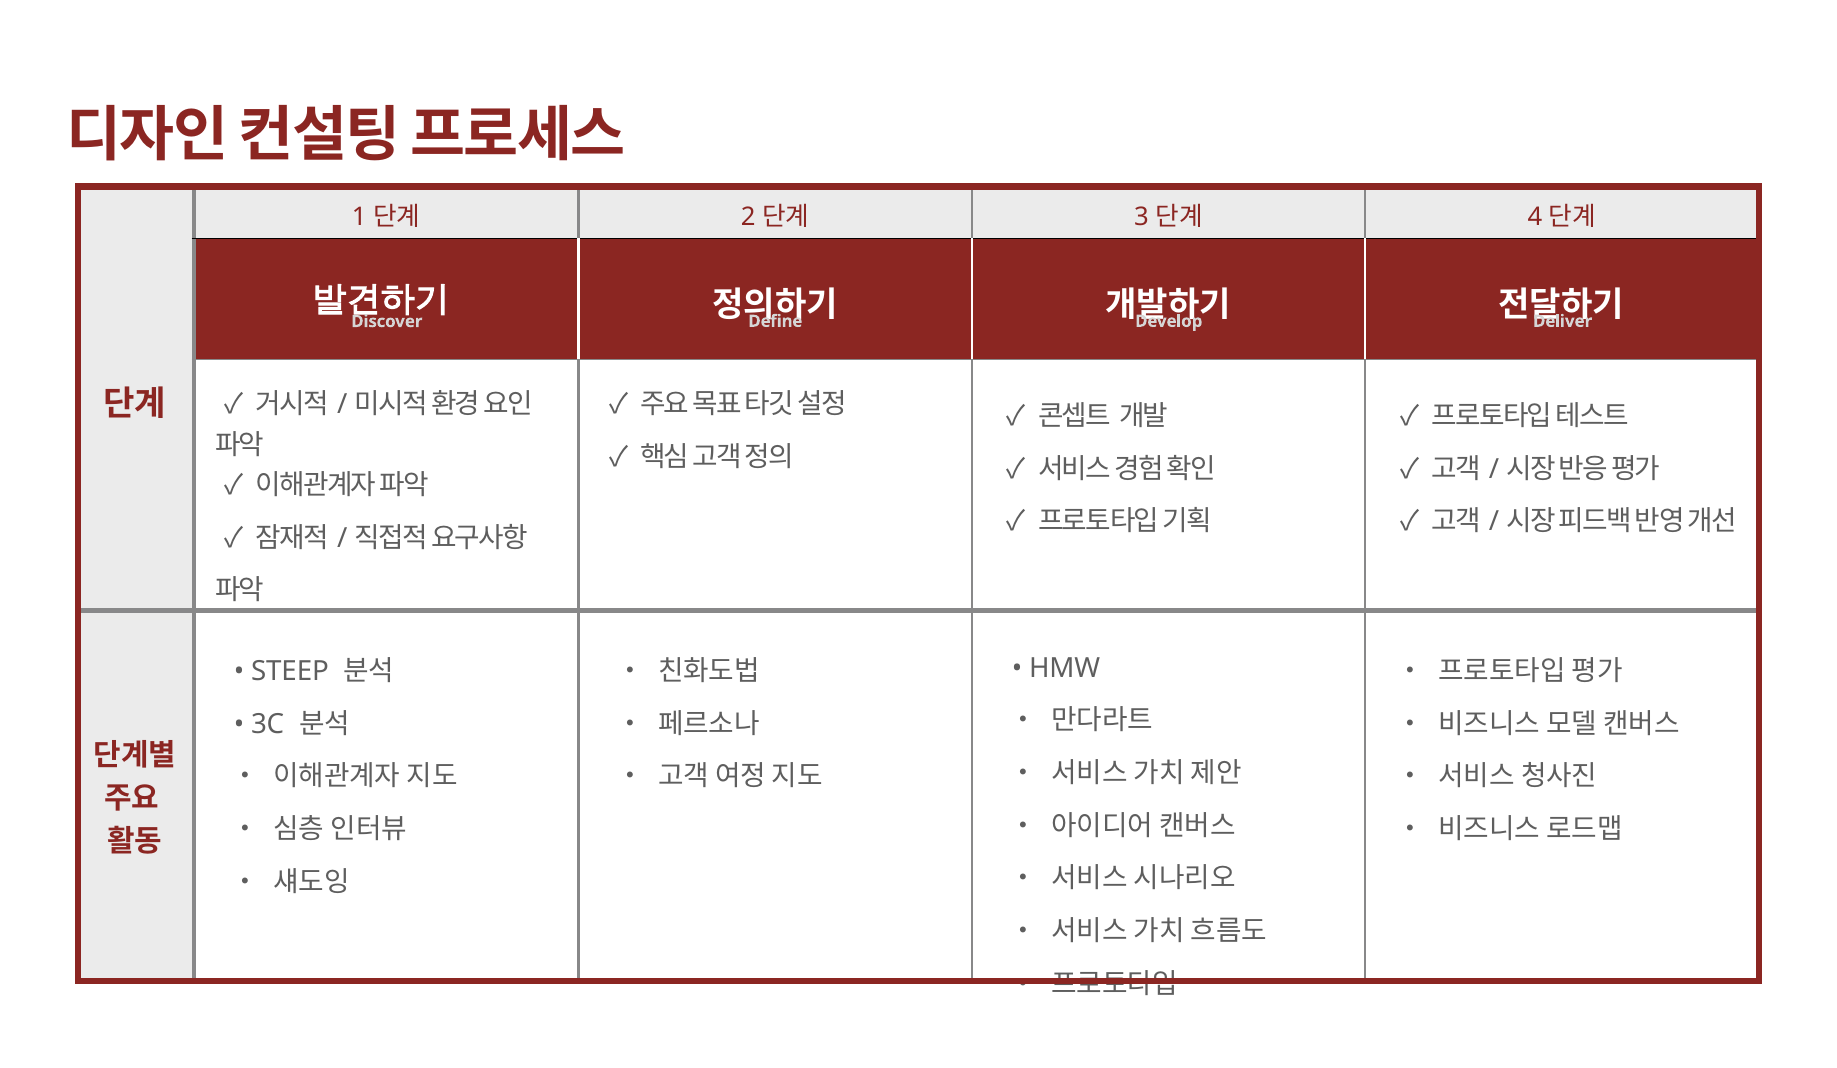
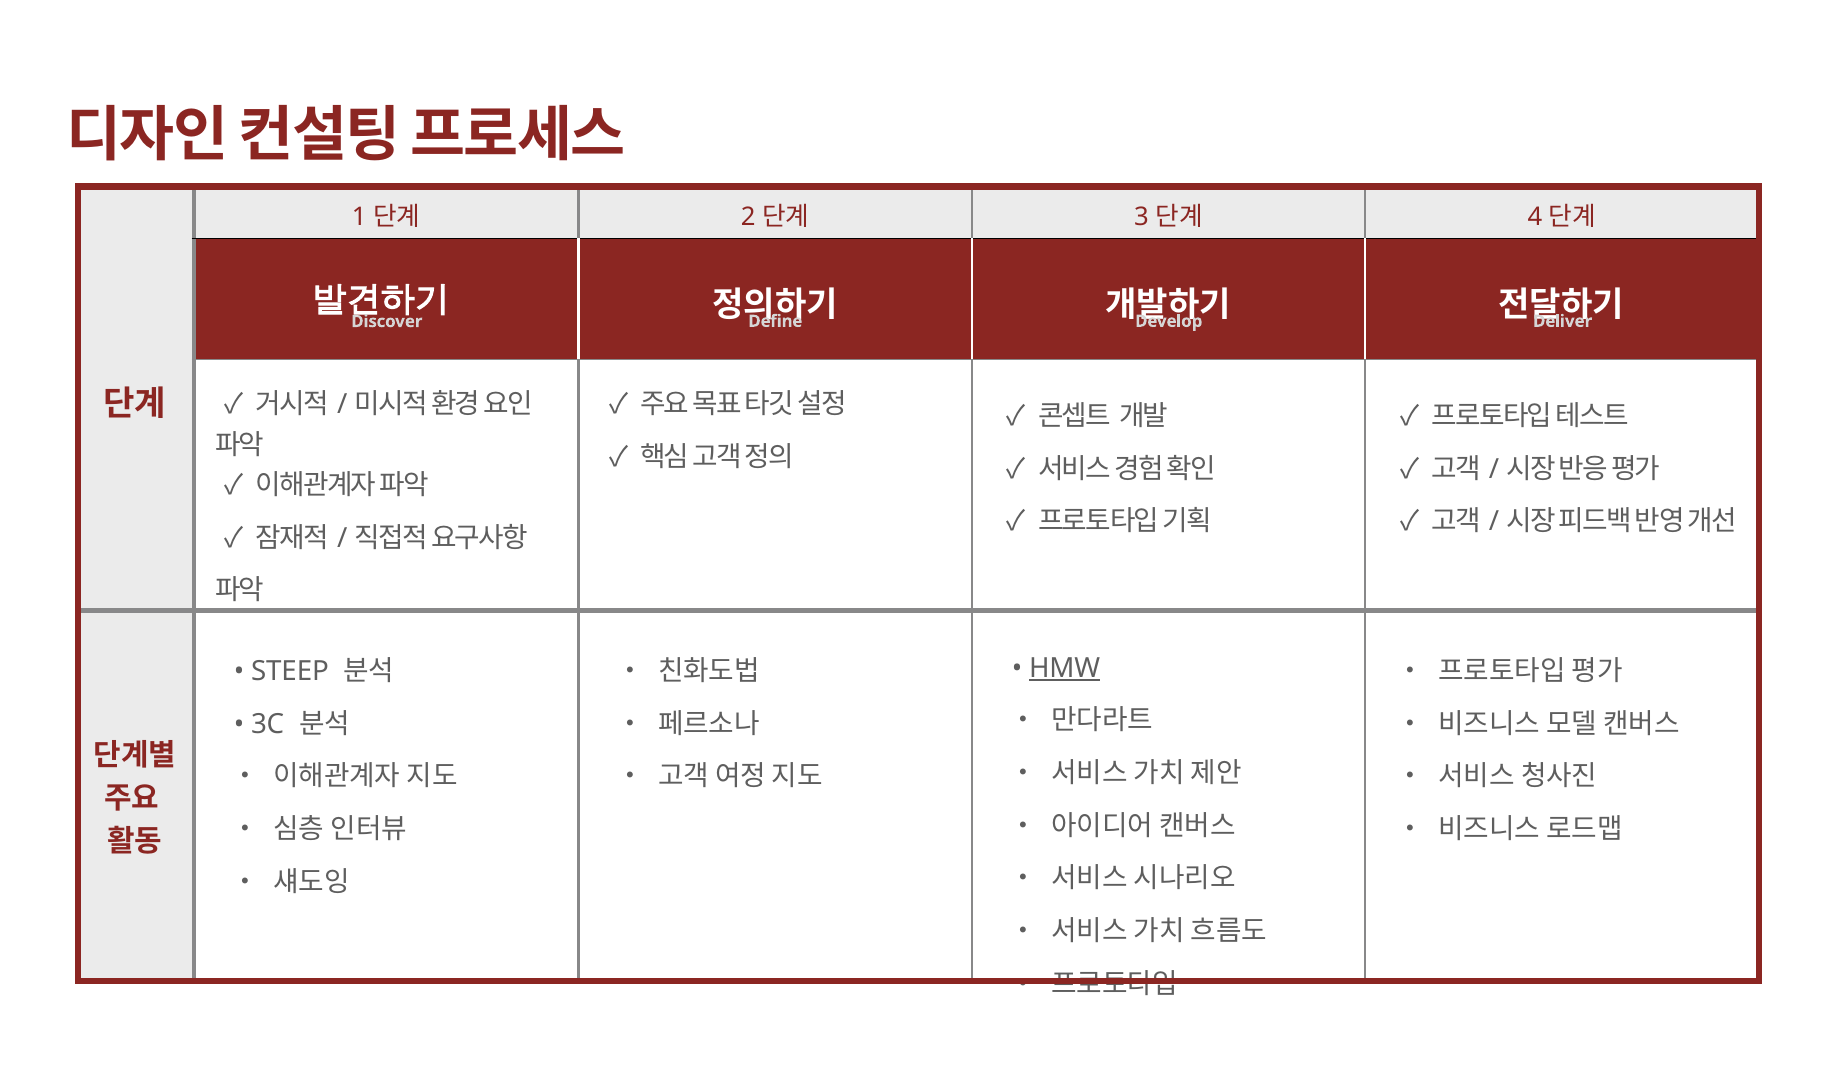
HMW underline: none -> present
